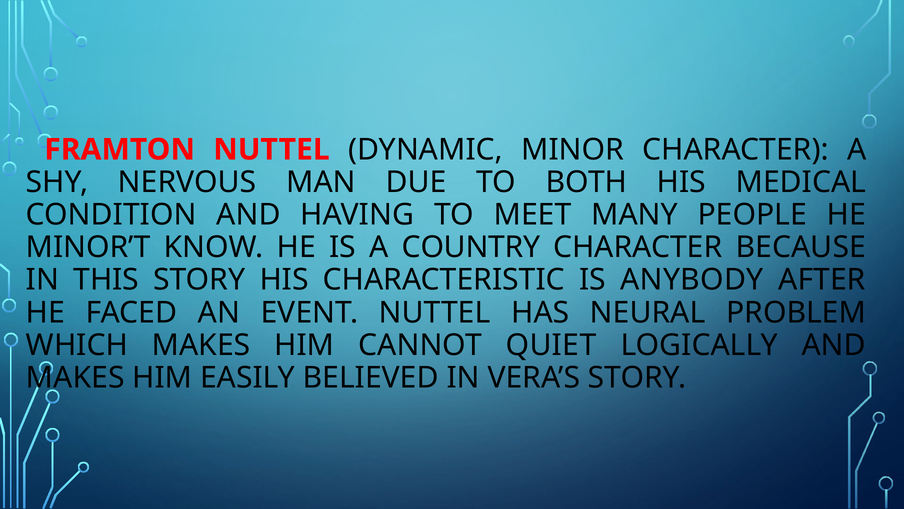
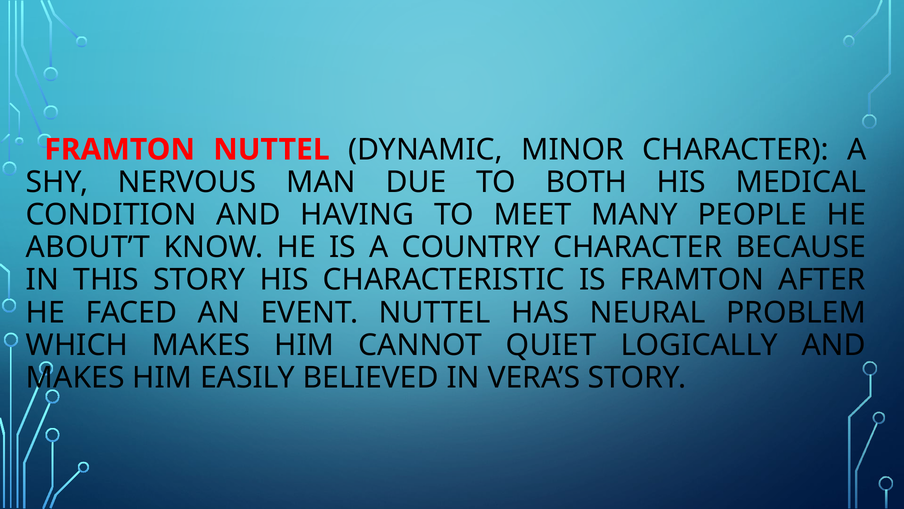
MINOR’T: MINOR’T -> ABOUT’T
IS ANYBODY: ANYBODY -> FRAMTON
